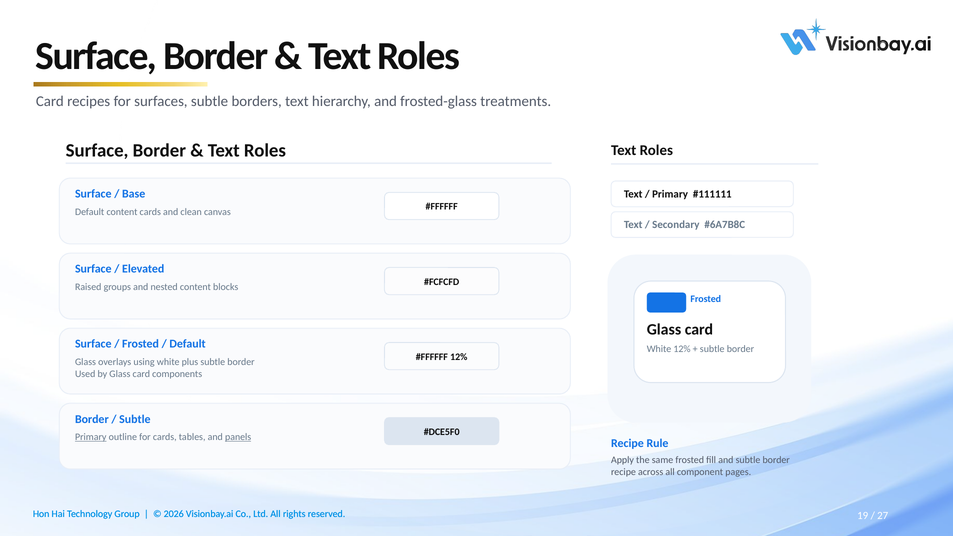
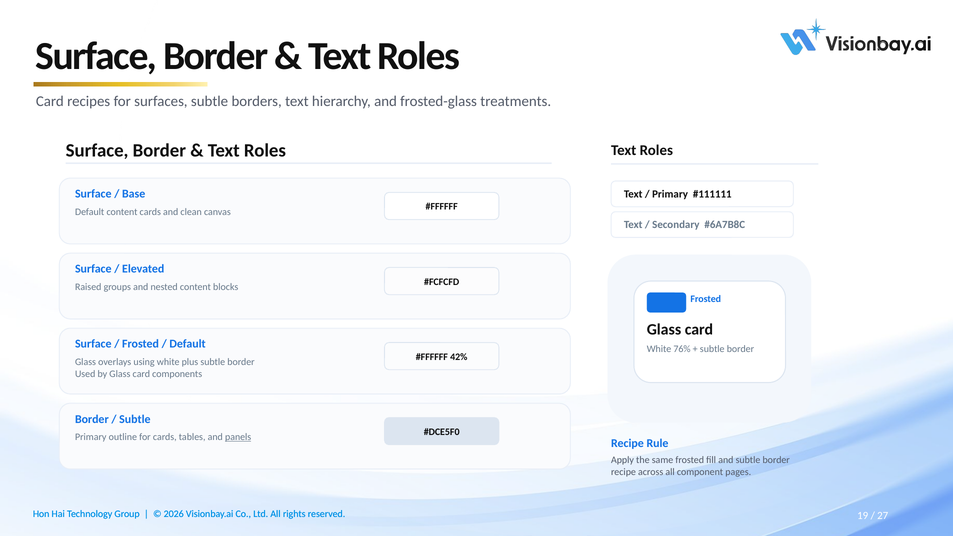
White 12%: 12% -> 76%
12% at (459, 357): 12% -> 42%
Primary at (91, 437) underline: present -> none
